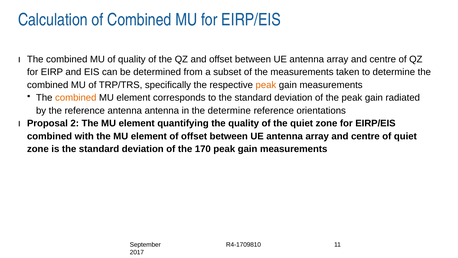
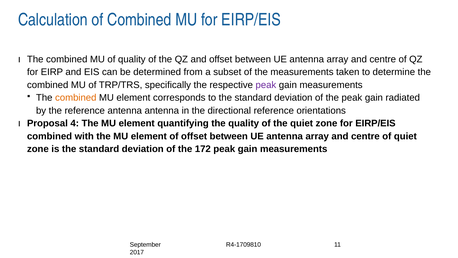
peak at (266, 85) colour: orange -> purple
the determine: determine -> directional
2: 2 -> 4
170: 170 -> 172
